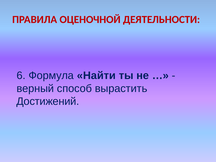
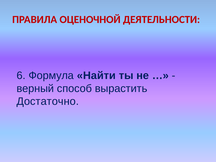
Достижений: Достижений -> Достаточно
